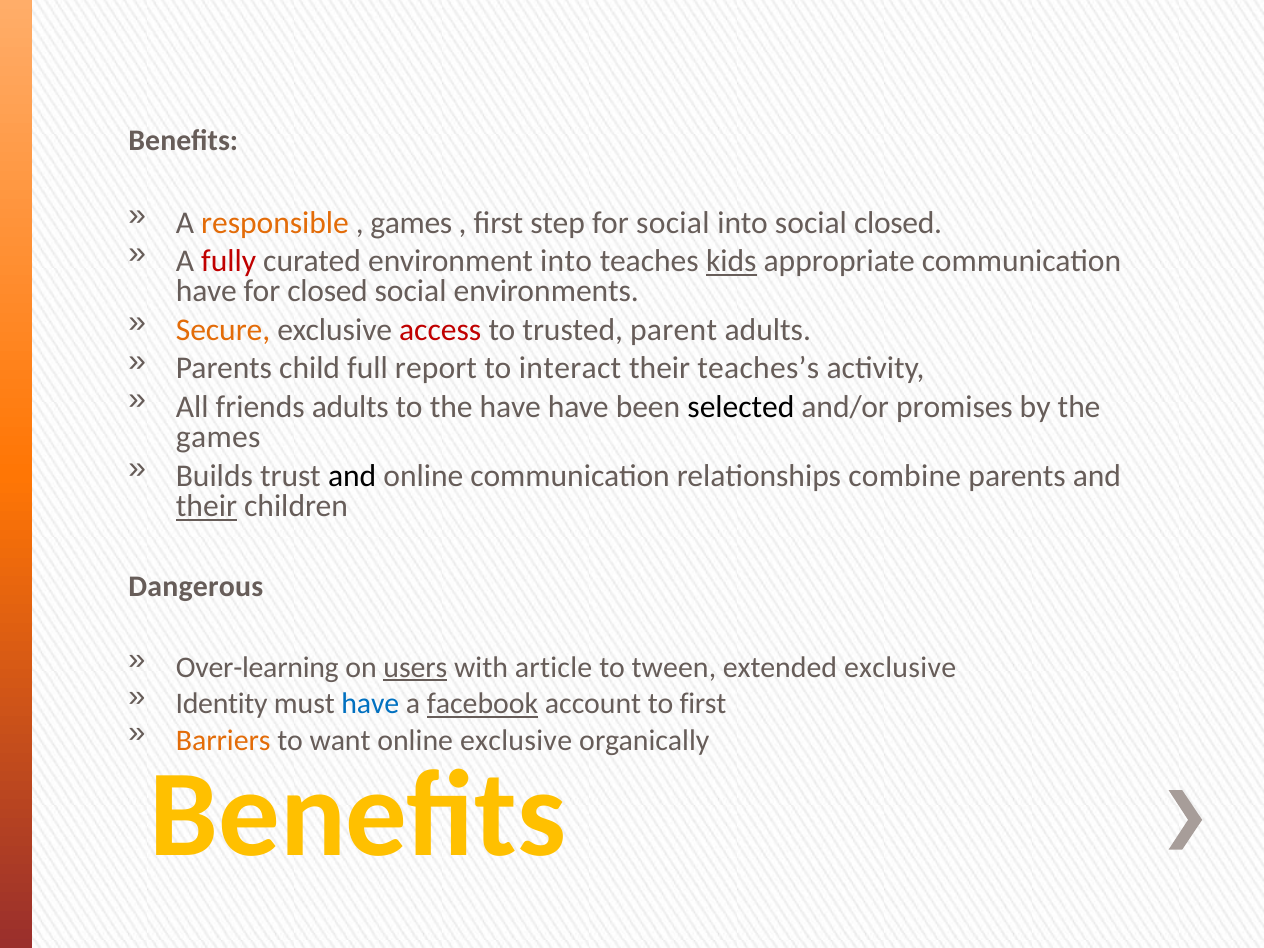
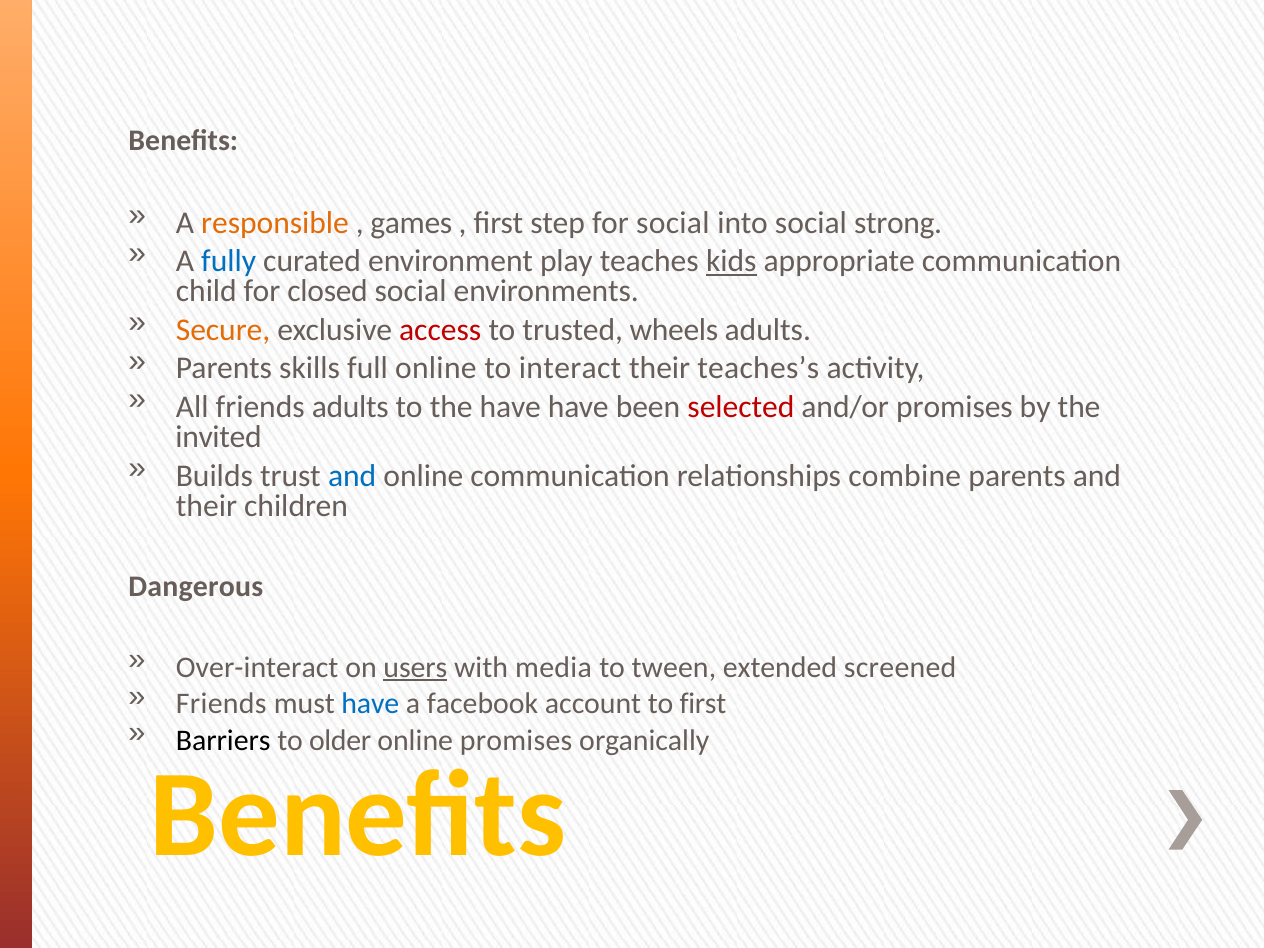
social closed: closed -> strong
fully colour: red -> blue
environment into: into -> play
have at (206, 291): have -> child
parent: parent -> wheels
child: child -> skills
full report: report -> online
selected colour: black -> red
games at (218, 437): games -> invited
and at (352, 476) colour: black -> blue
their at (206, 506) underline: present -> none
Over-learning: Over-learning -> Over-interact
article: article -> media
extended exclusive: exclusive -> screened
Identity at (222, 704): Identity -> Friends
facebook underline: present -> none
Barriers colour: orange -> black
want: want -> older
online exclusive: exclusive -> promises
